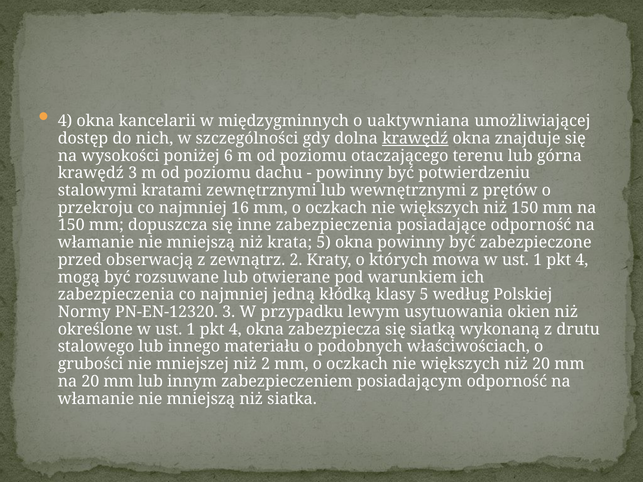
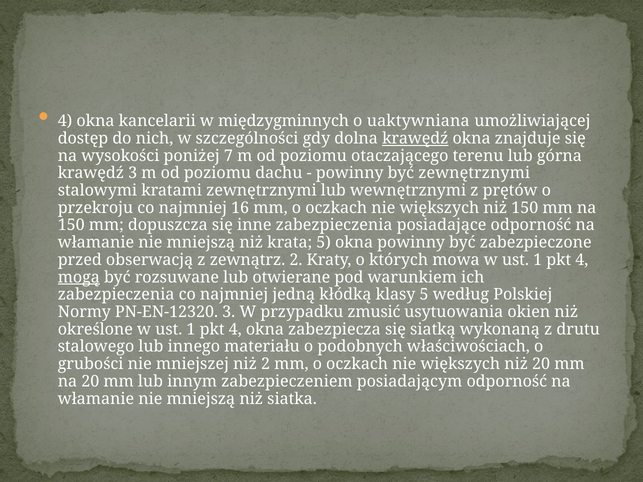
6: 6 -> 7
być potwierdzeniu: potwierdzeniu -> zewnętrznymi
mogą underline: none -> present
lewym: lewym -> zmusić
